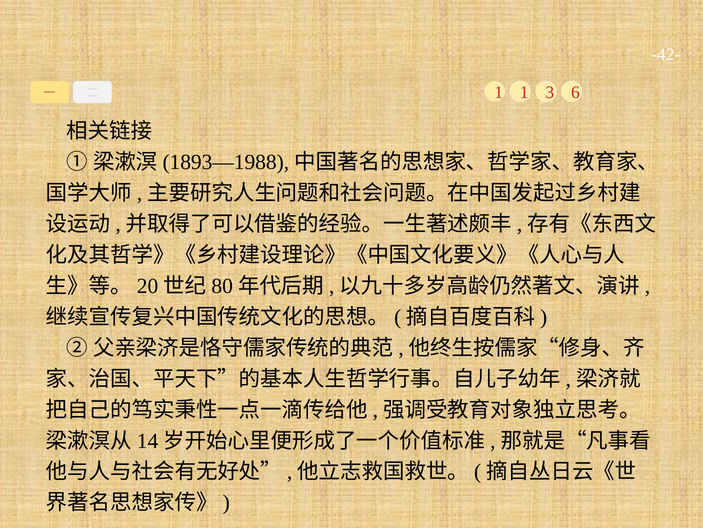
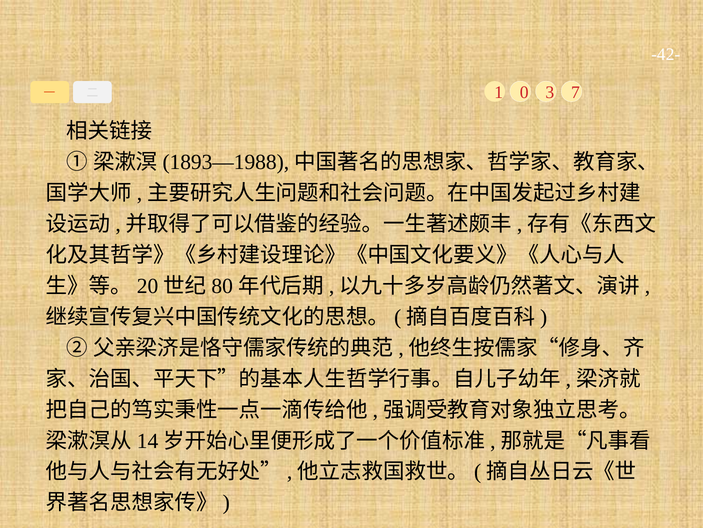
1 1: 1 -> 0
6: 6 -> 7
